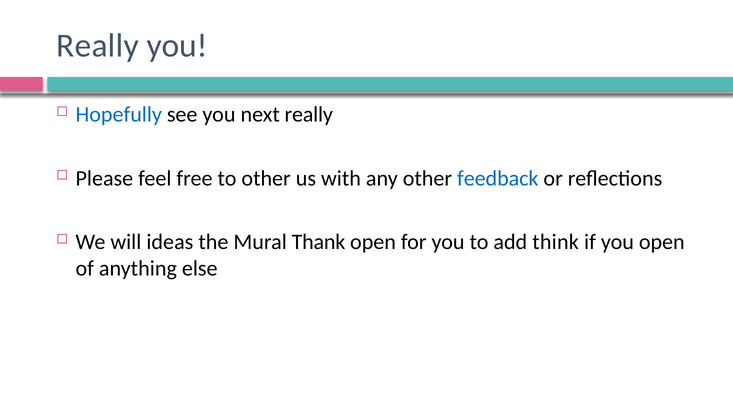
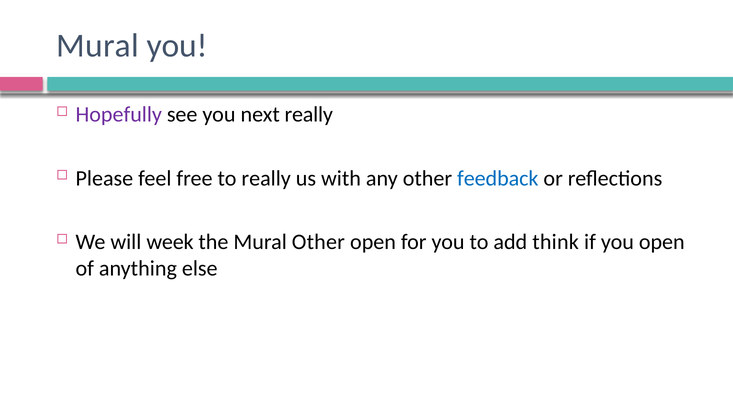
Really at (98, 46): Really -> Mural
Hopefully colour: blue -> purple
to other: other -> really
ideas: ideas -> week
Mural Thank: Thank -> Other
